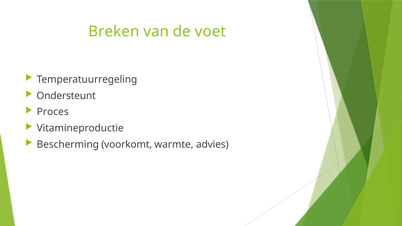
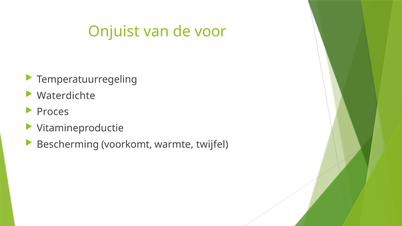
Breken: Breken -> Onjuist
voet: voet -> voor
Ondersteunt: Ondersteunt -> Waterdichte
advies: advies -> twijfel
